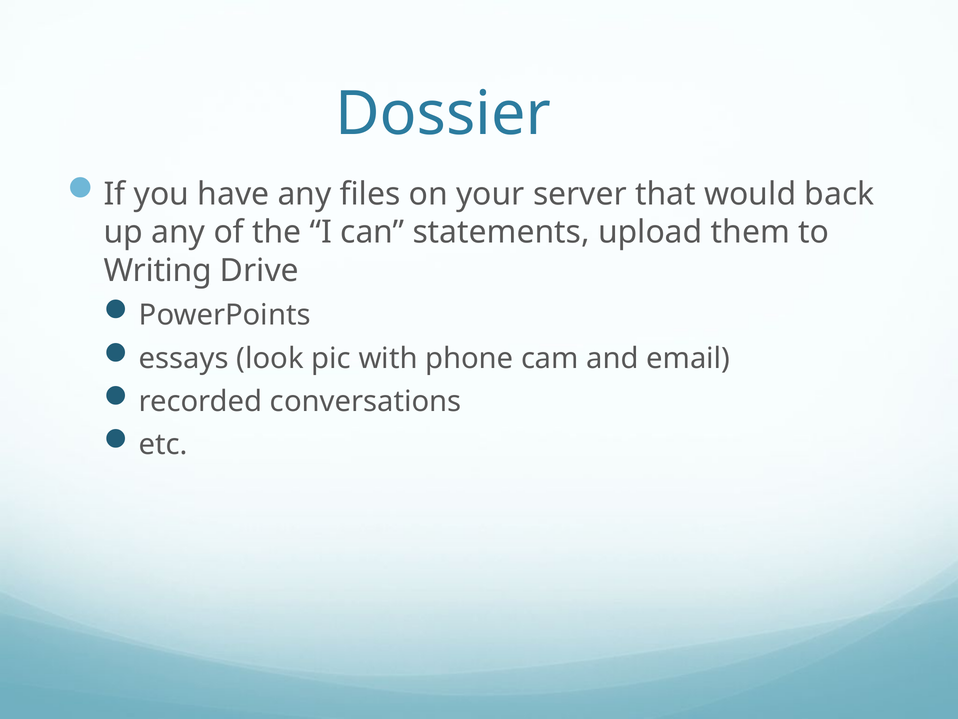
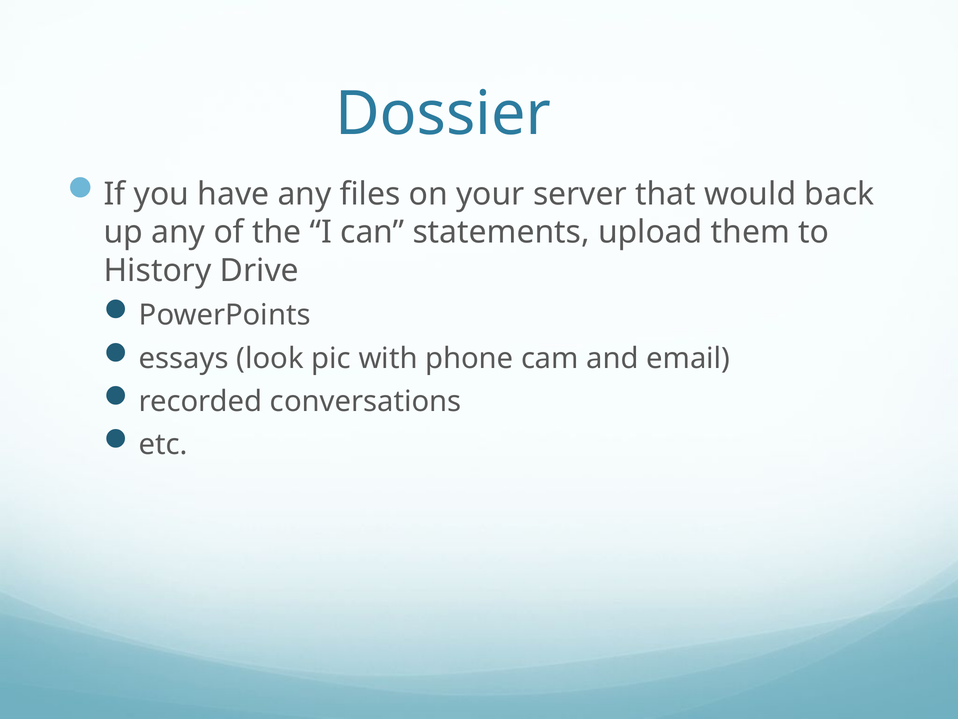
Writing: Writing -> History
